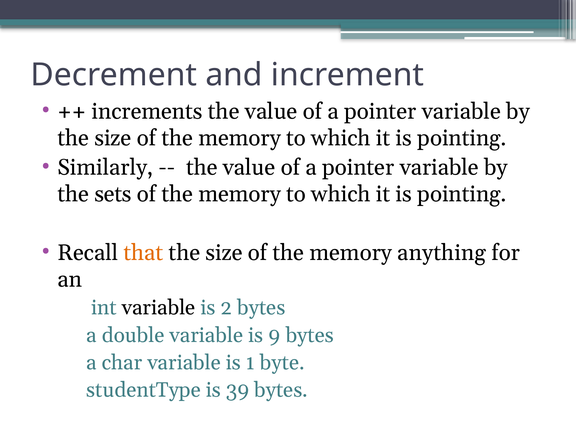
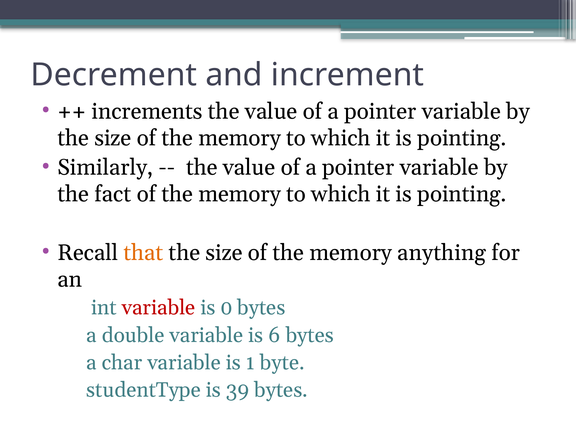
sets: sets -> fact
variable at (159, 308) colour: black -> red
2: 2 -> 0
9: 9 -> 6
